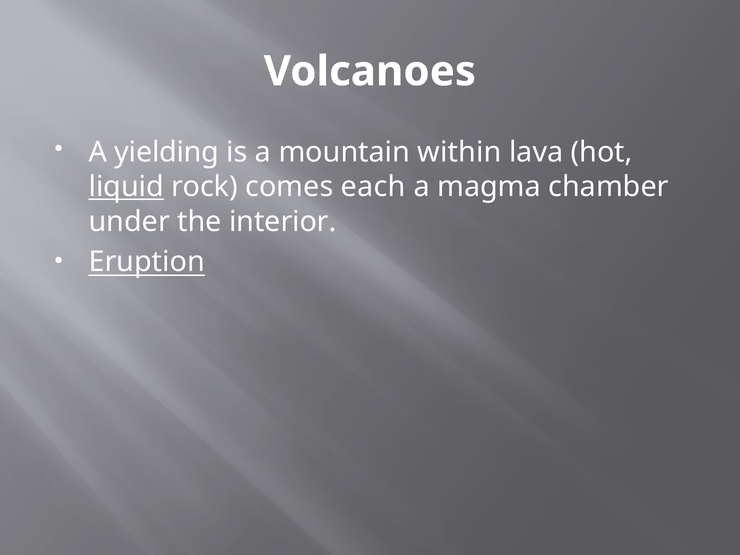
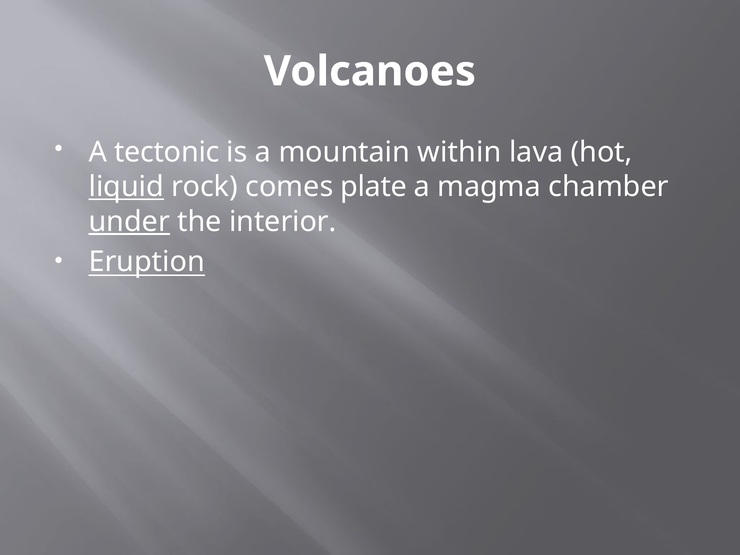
yielding: yielding -> tectonic
each: each -> plate
under underline: none -> present
